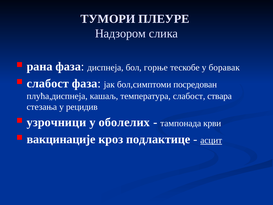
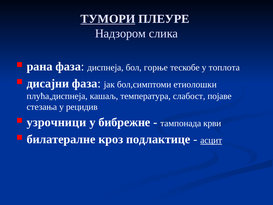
ТУМОРИ underline: none -> present
боравак: боравак -> топлота
слабост at (48, 83): слабост -> дисајни
посредован: посредован -> етиолошки
ствара: ствара -> појаве
оболелих: оболелих -> бибрежне
вакцинације: вакцинације -> билатералне
